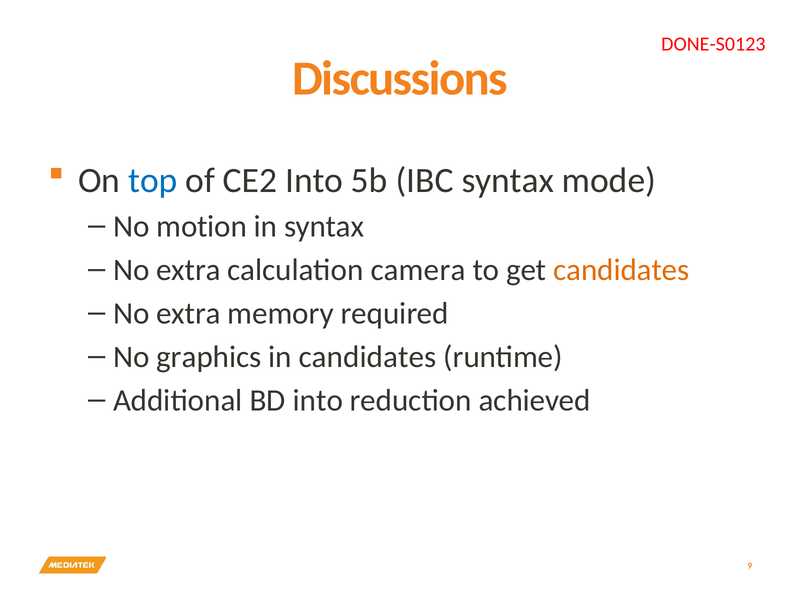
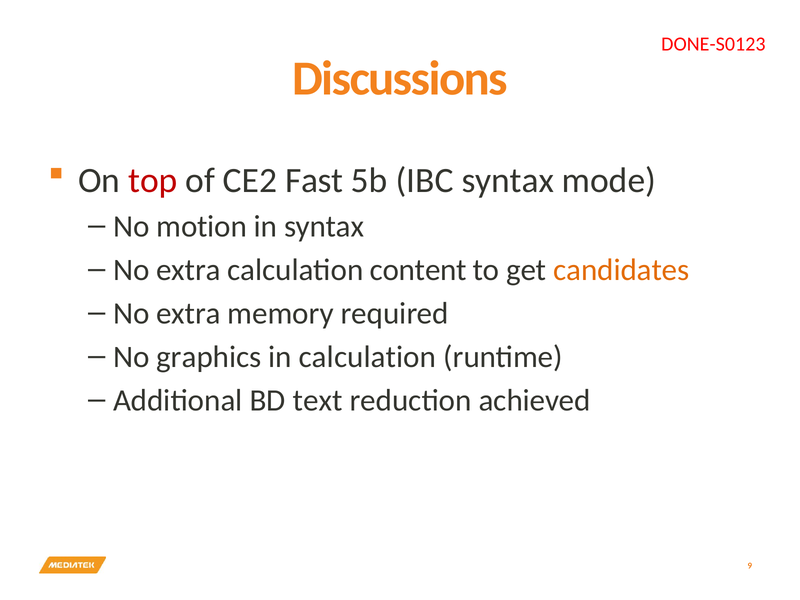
top colour: blue -> red
CE2 Into: Into -> Fast
camera: camera -> content
in candidates: candidates -> calculation
BD into: into -> text
